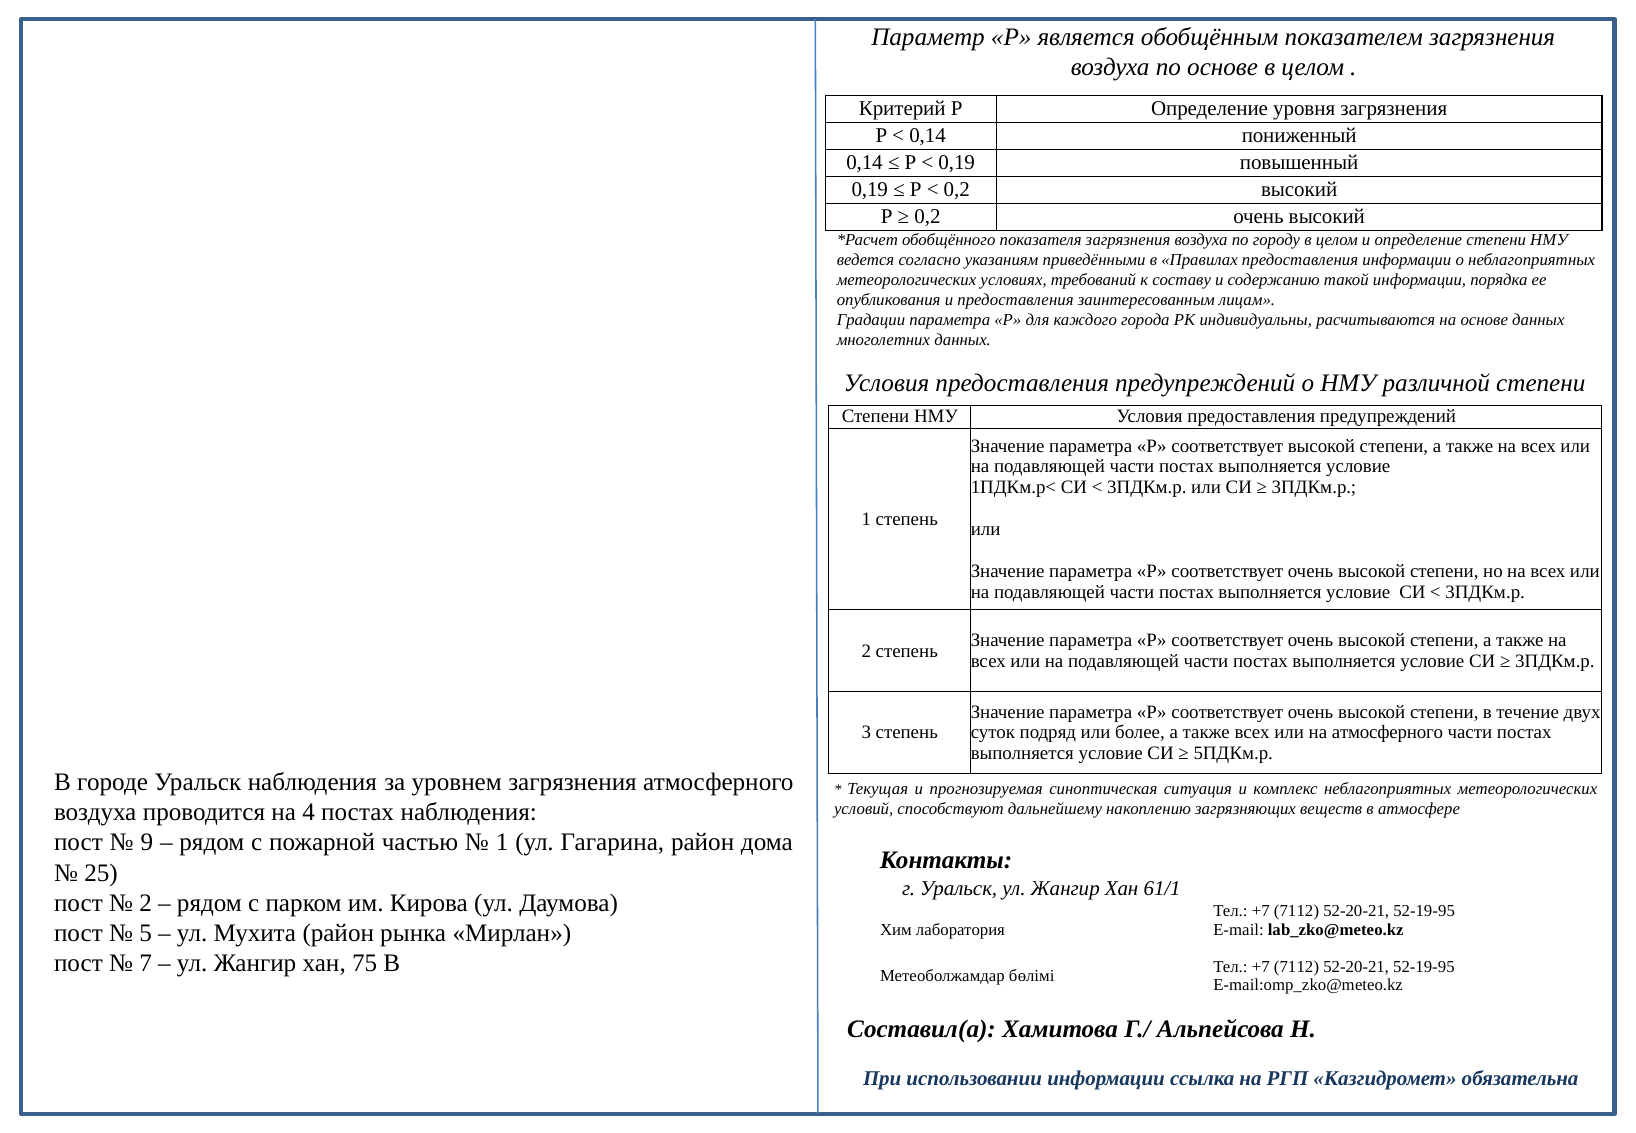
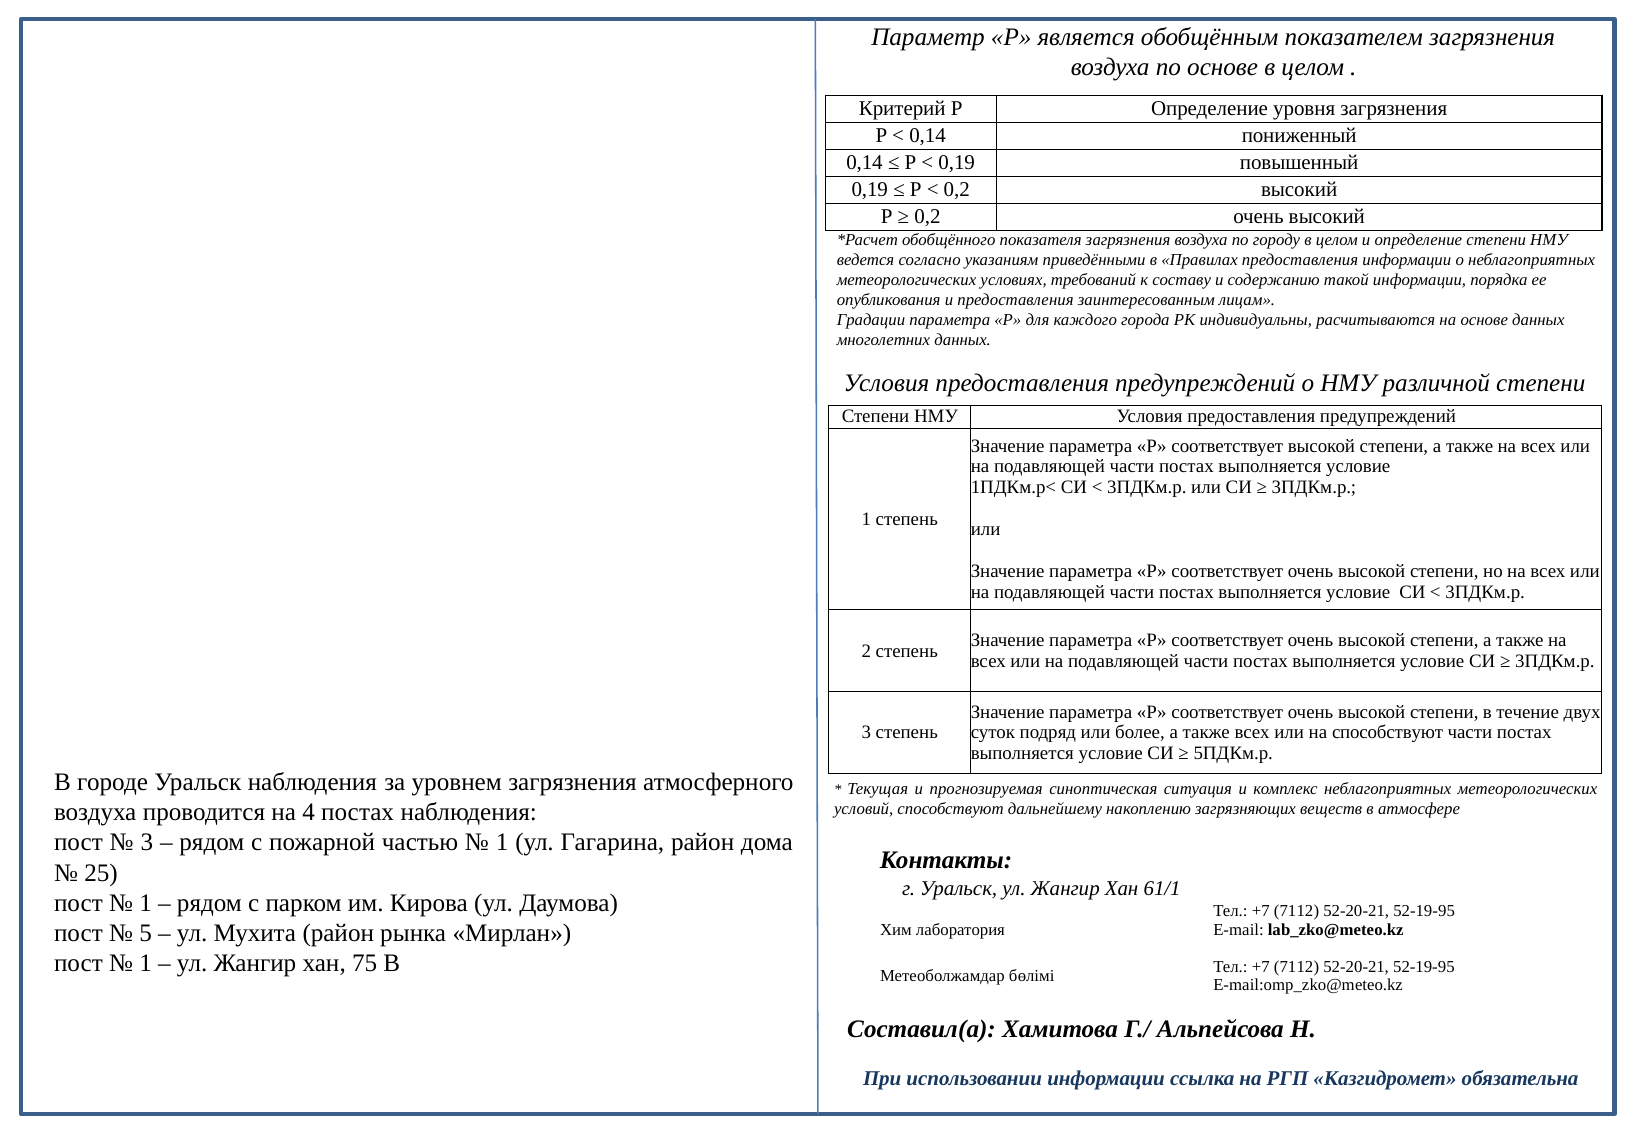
на атмосферного: атмосферного -> способствуют
9 at (147, 842): 9 -> 3
2 at (146, 903): 2 -> 1
7 at (146, 963): 7 -> 1
